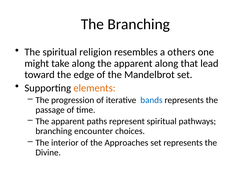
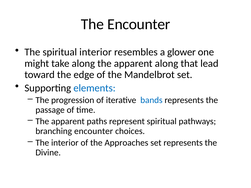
The Branching: Branching -> Encounter
spiritual religion: religion -> interior
others: others -> glower
elements colour: orange -> blue
